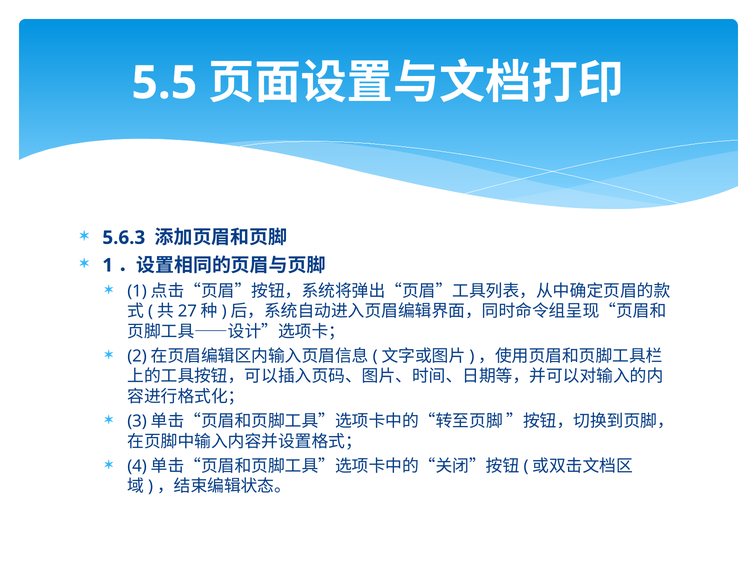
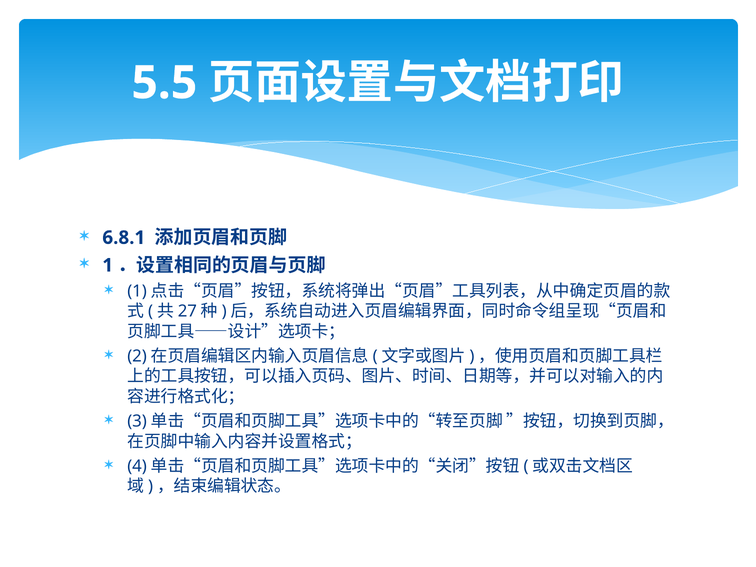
5.6.3: 5.6.3 -> 6.8.1
